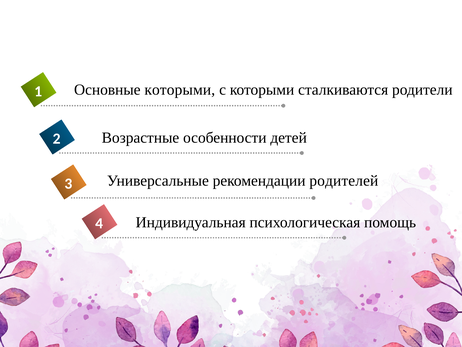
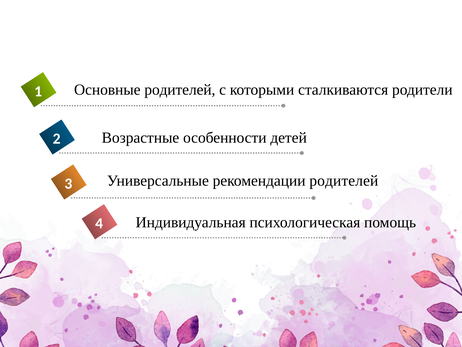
Основные которыми: которыми -> родителей
